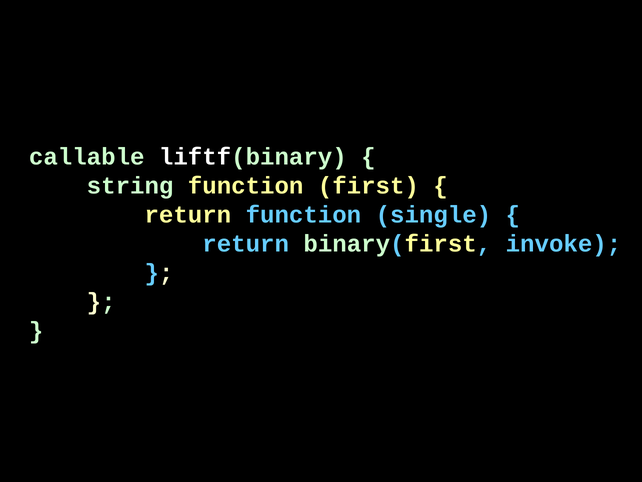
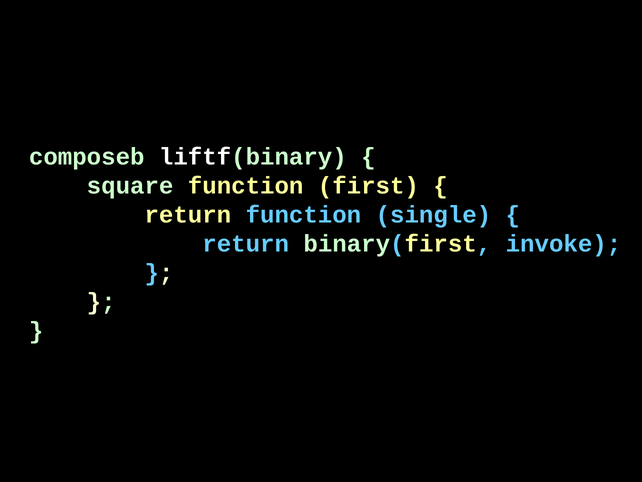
callable: callable -> composeb
string: string -> square
